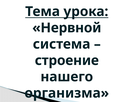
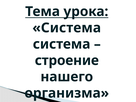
Нервной at (67, 28): Нервной -> Система
